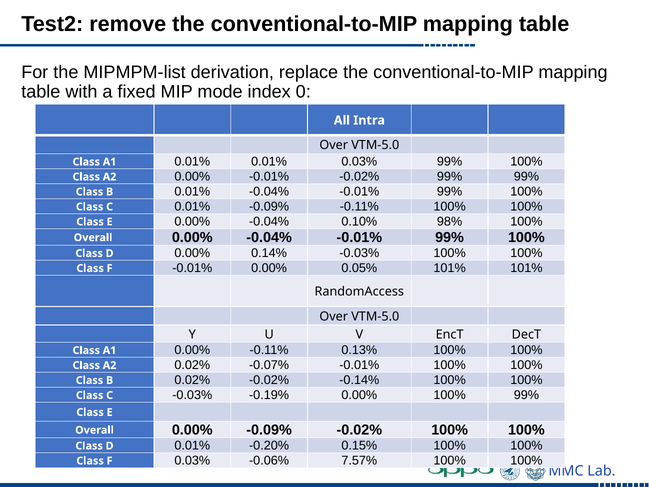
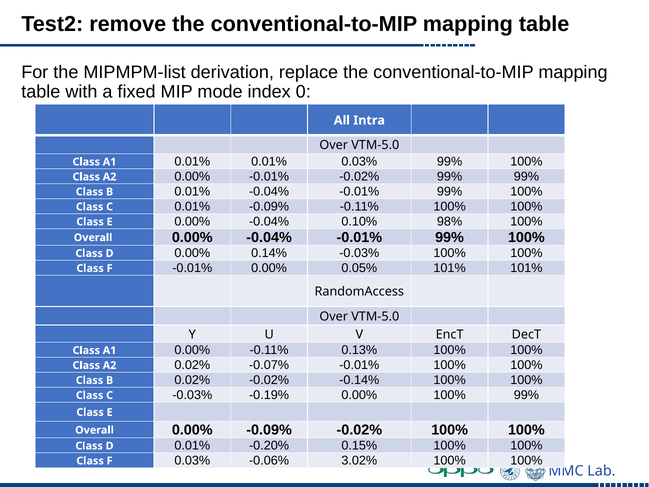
7.57%: 7.57% -> 3.02%
